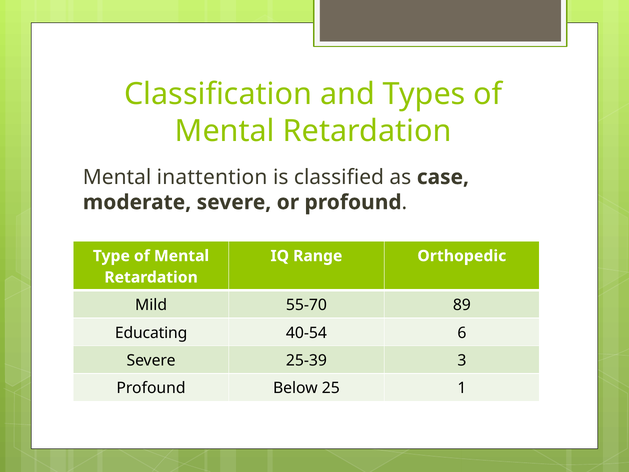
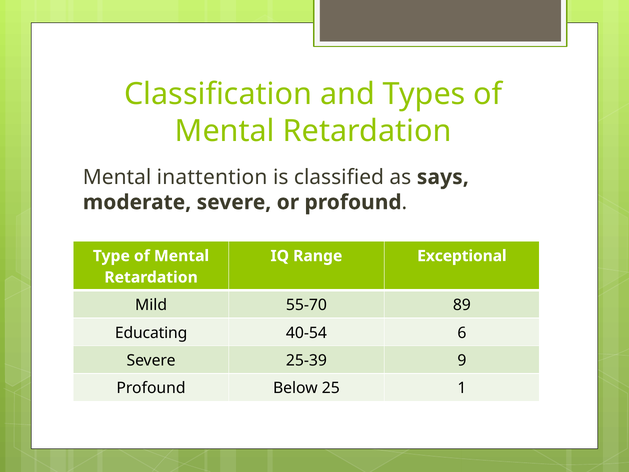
case: case -> says
Orthopedic: Orthopedic -> Exceptional
3: 3 -> 9
